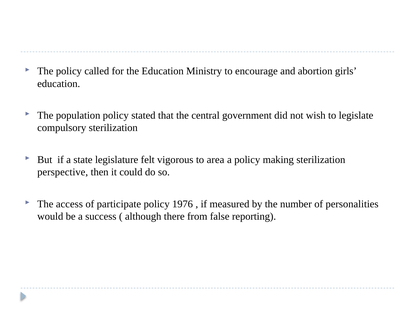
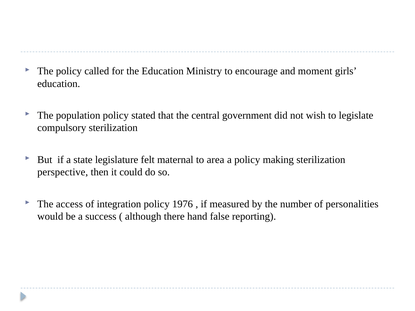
abortion: abortion -> moment
vigorous: vigorous -> maternal
participate: participate -> integration
from: from -> hand
